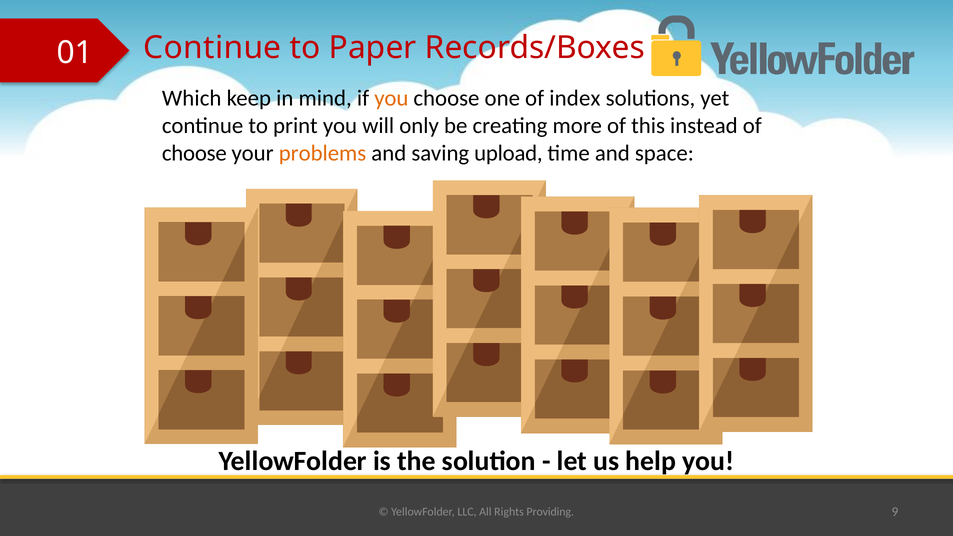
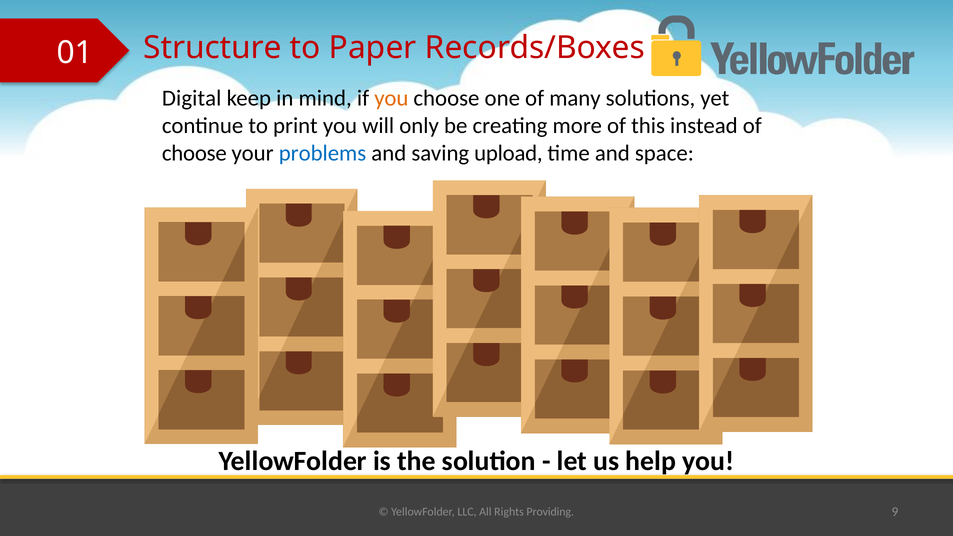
Continue at (212, 48): Continue -> Structure
Which: Which -> Digital
index: index -> many
problems colour: orange -> blue
